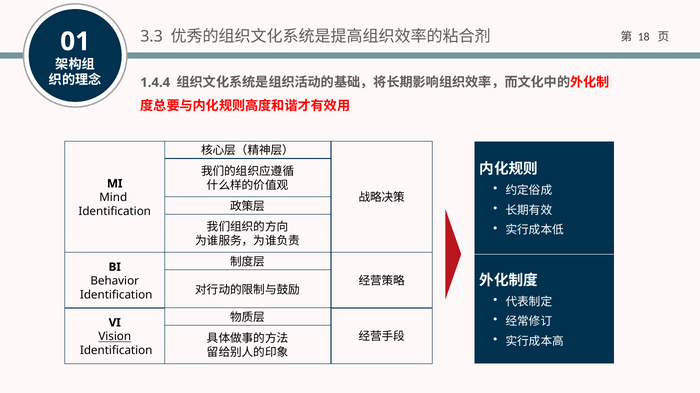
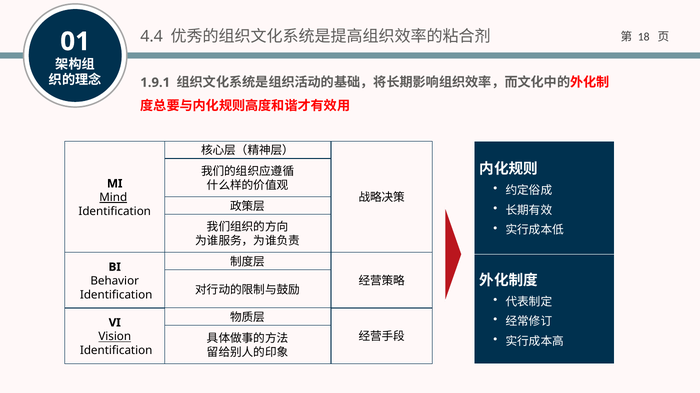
3.3: 3.3 -> 4.4
1.4.4: 1.4.4 -> 1.9.1
Mind underline: none -> present
